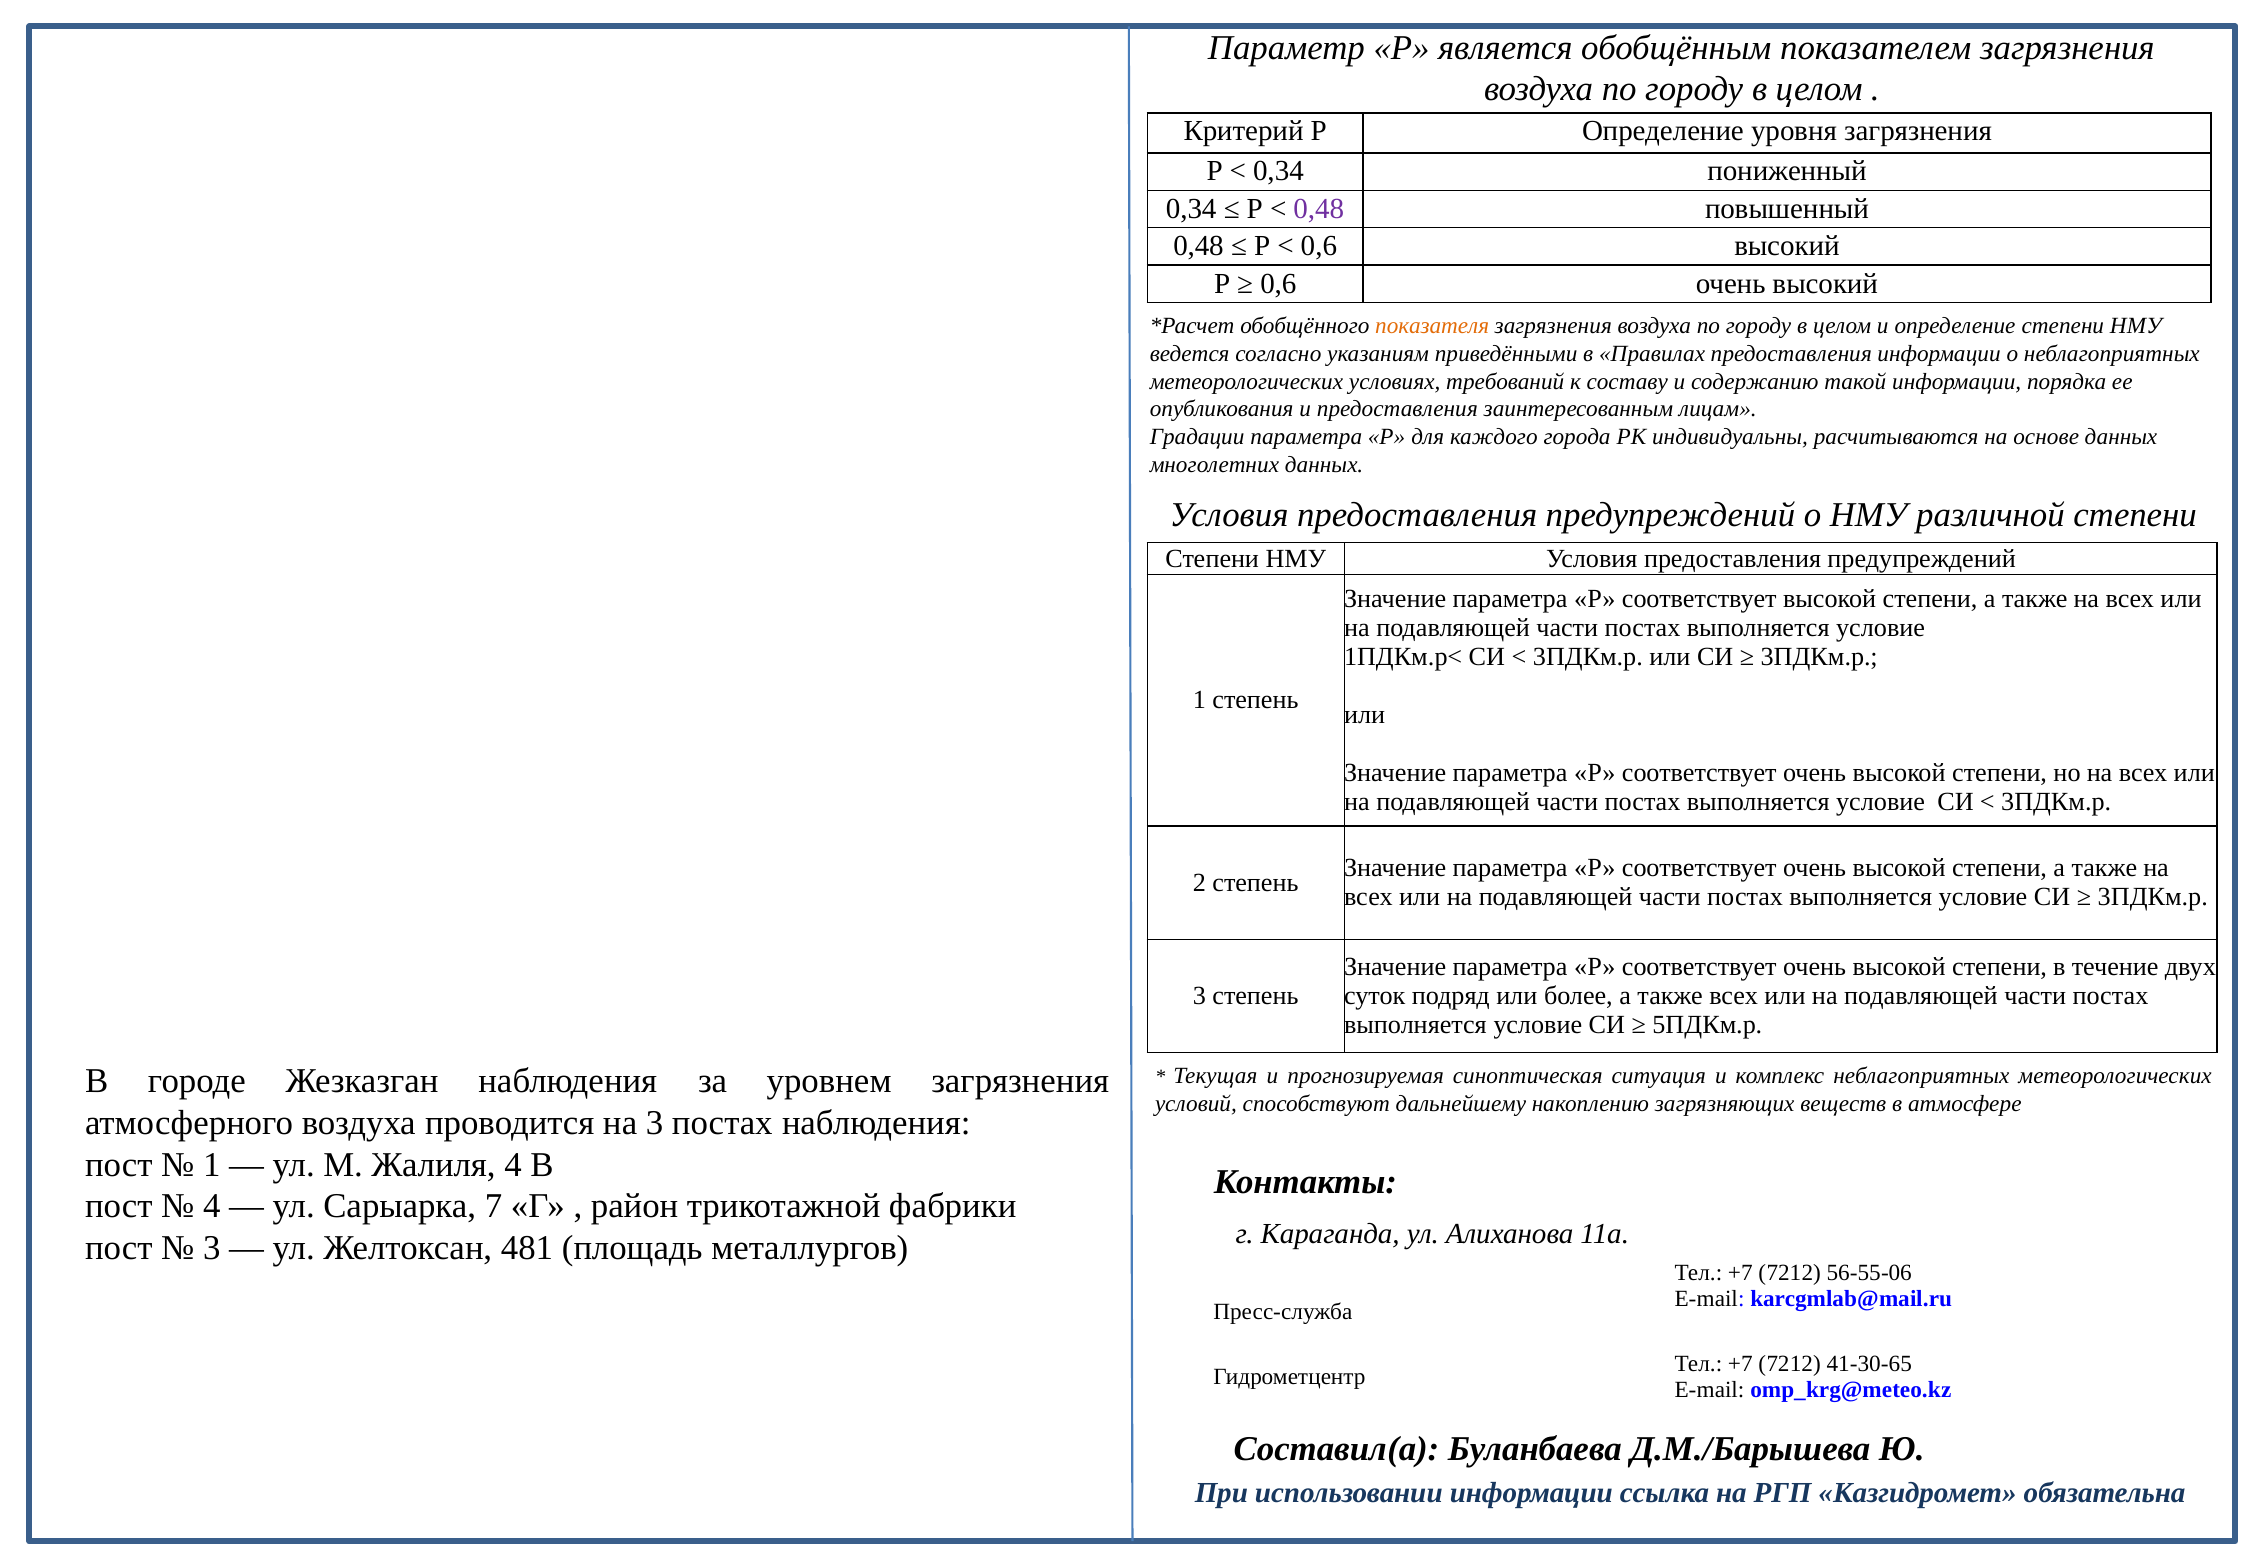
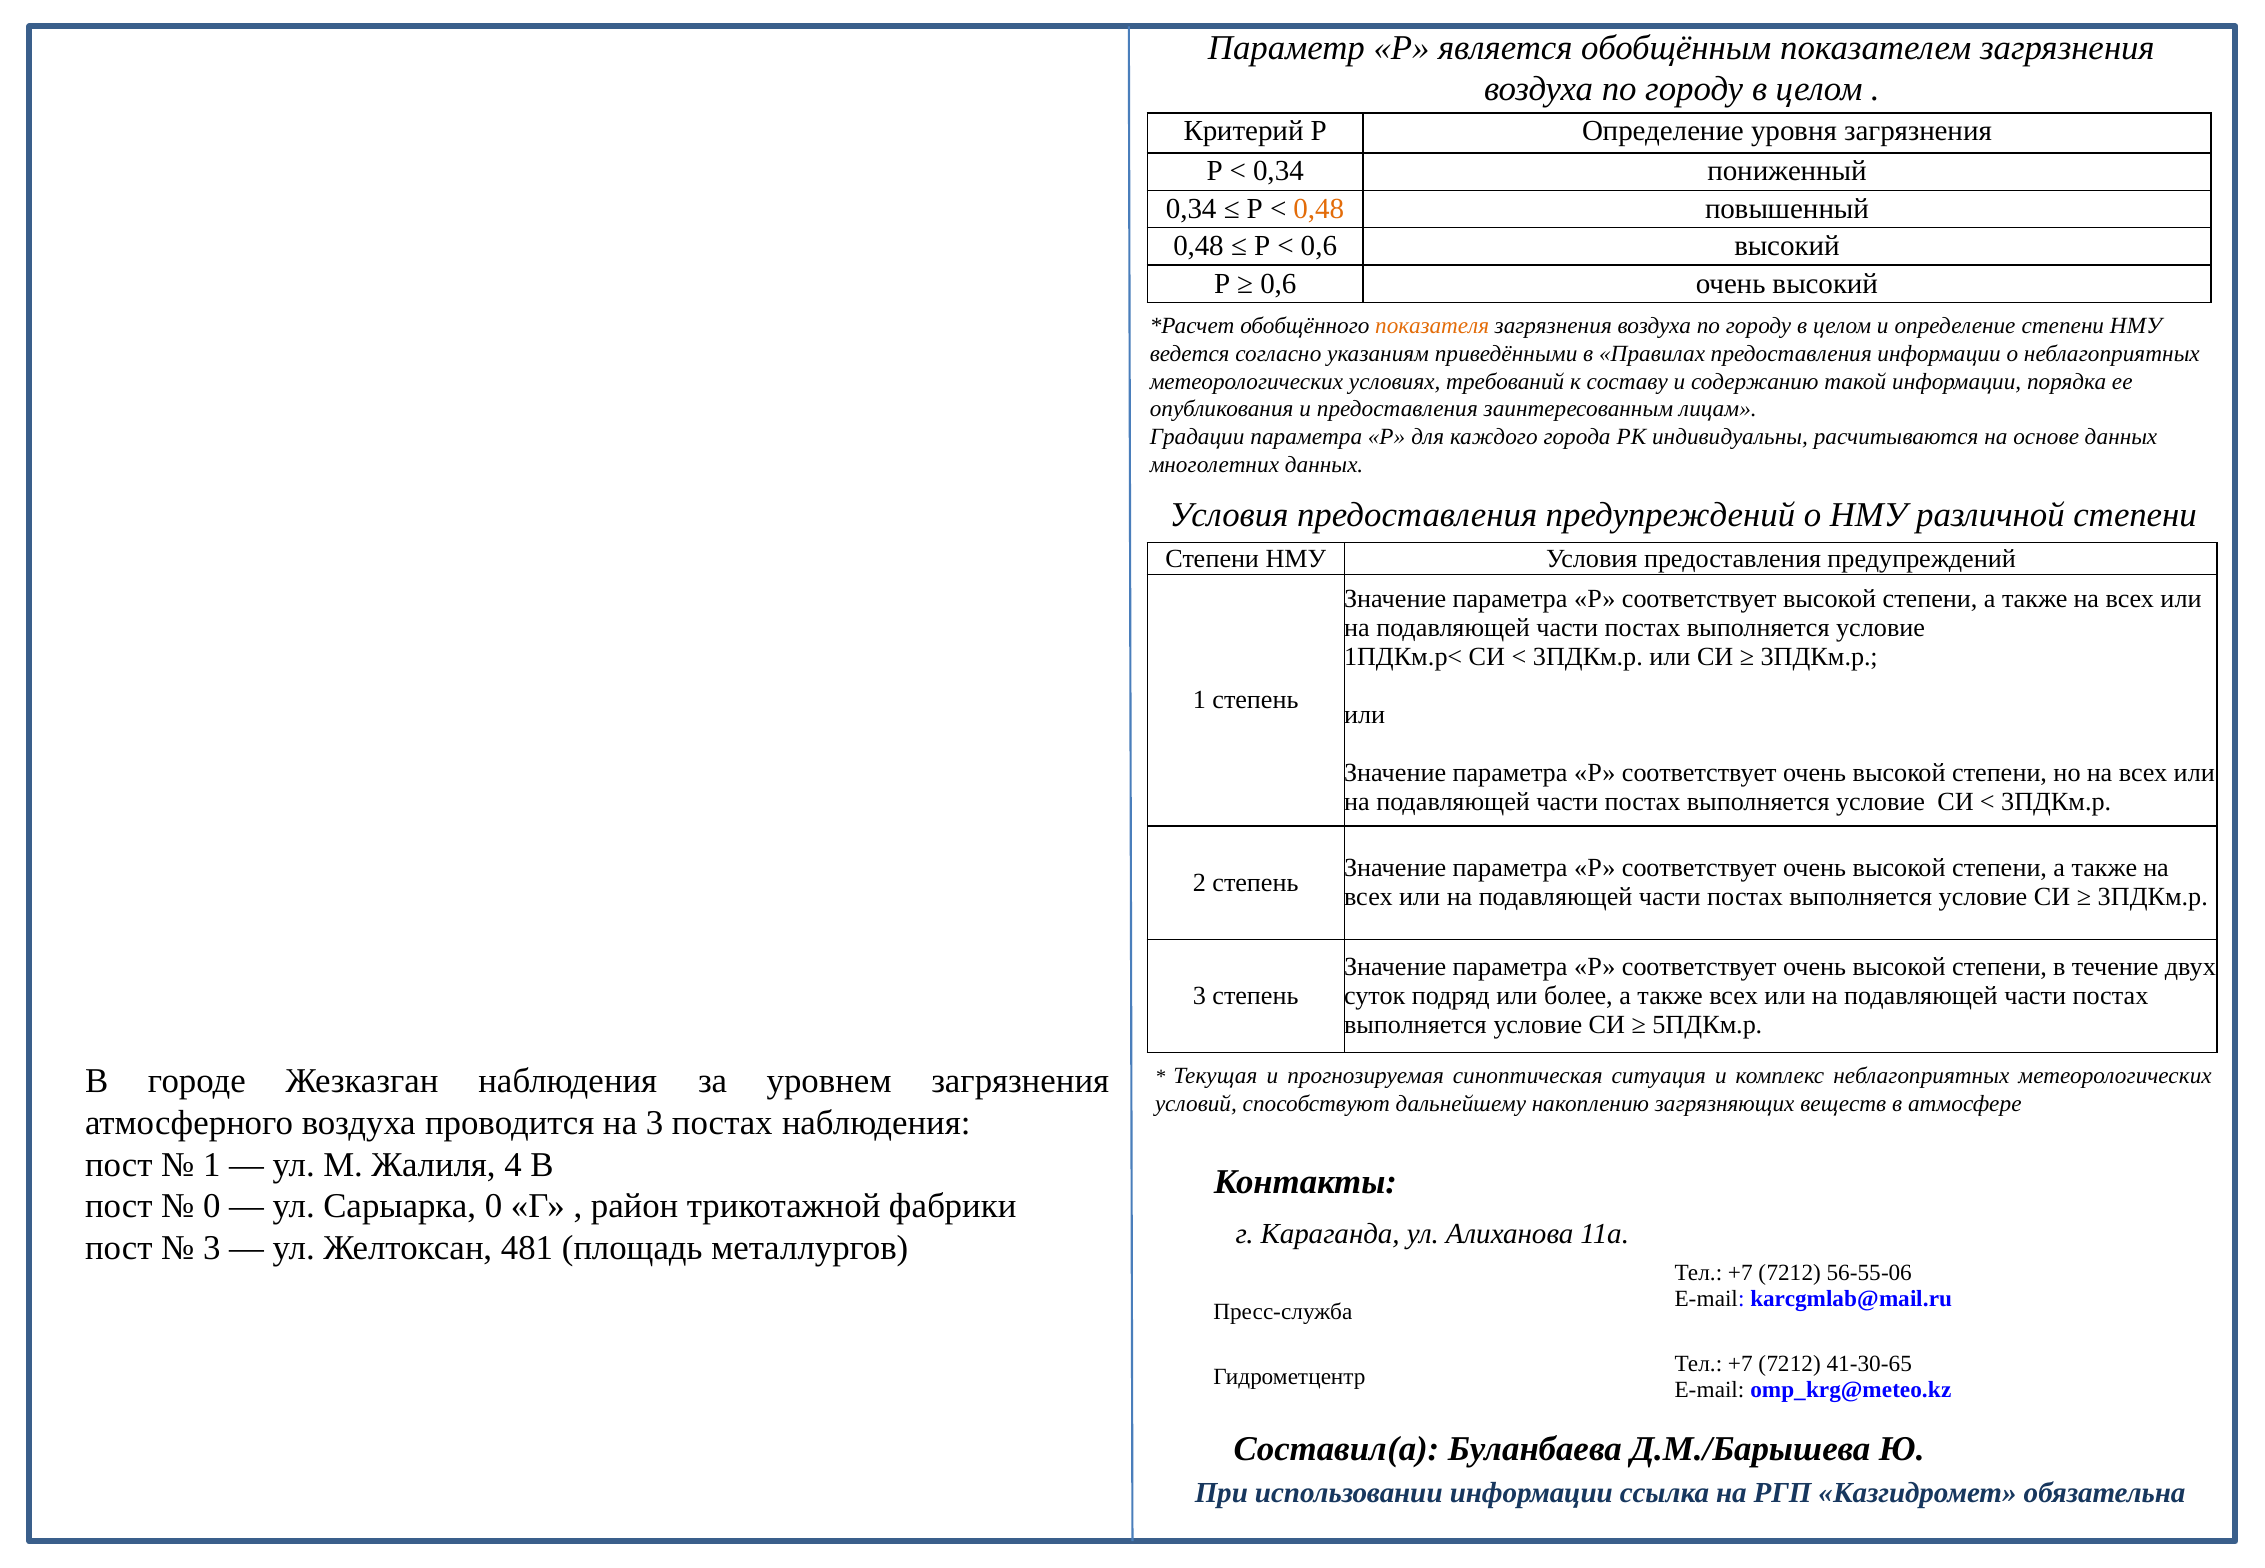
0,48 at (1319, 209) colour: purple -> orange
4 at (212, 1206): 4 -> 0
Сарыарка 7: 7 -> 0
